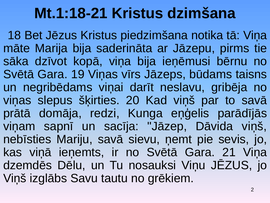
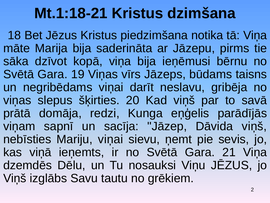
Mariju savā: savā -> viņai
